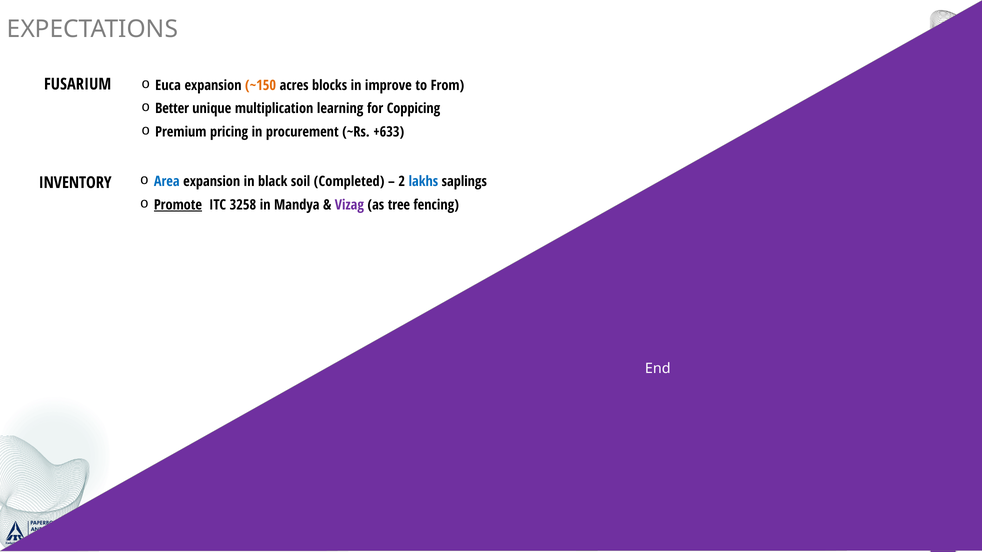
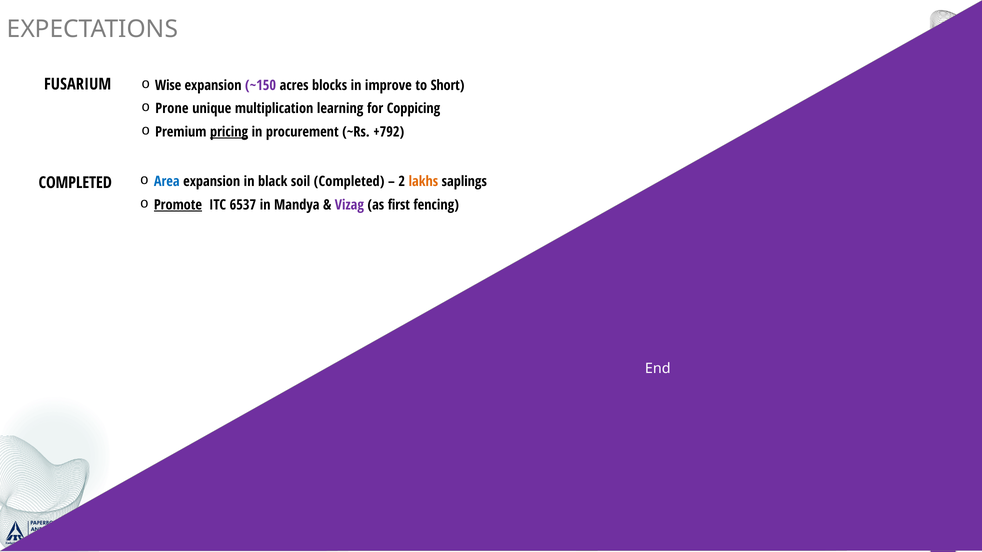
Euca: Euca -> Wise
~150 colour: orange -> purple
From: From -> Short
Better: Better -> Prone
pricing underline: none -> present
+633: +633 -> +792
lakhs colour: blue -> orange
INVENTORY at (75, 183): INVENTORY -> COMPLETED
3258: 3258 -> 6537
tree: tree -> first
